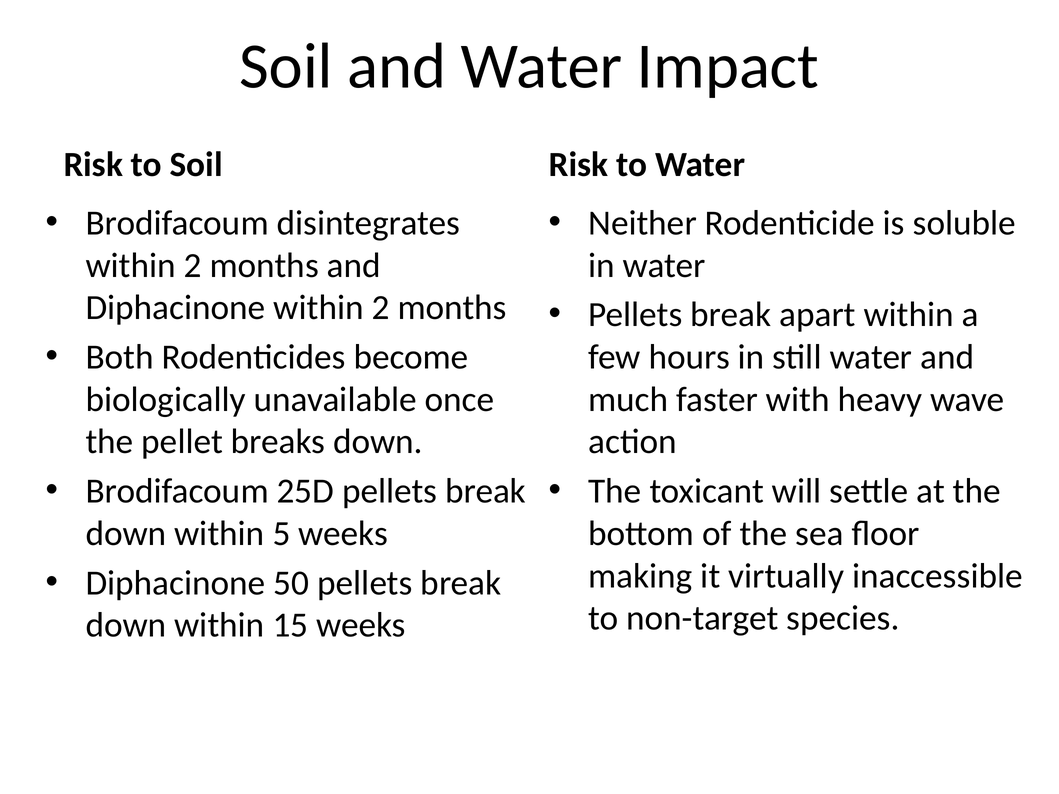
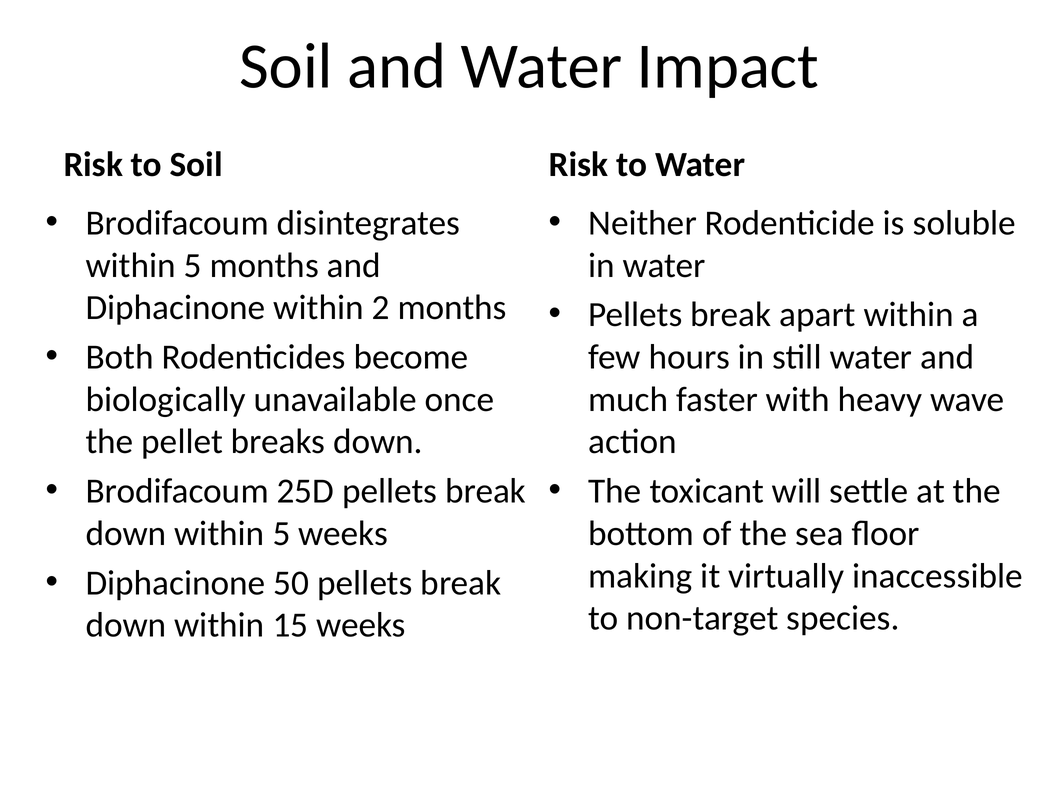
2 at (193, 265): 2 -> 5
